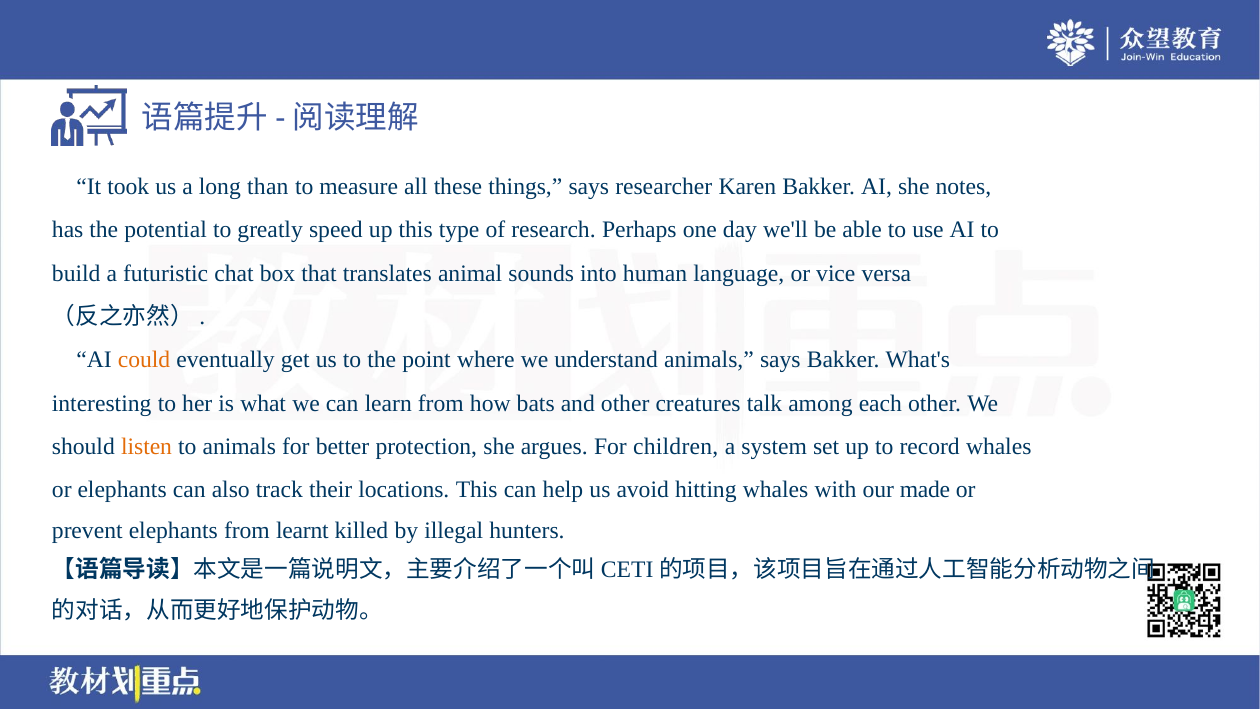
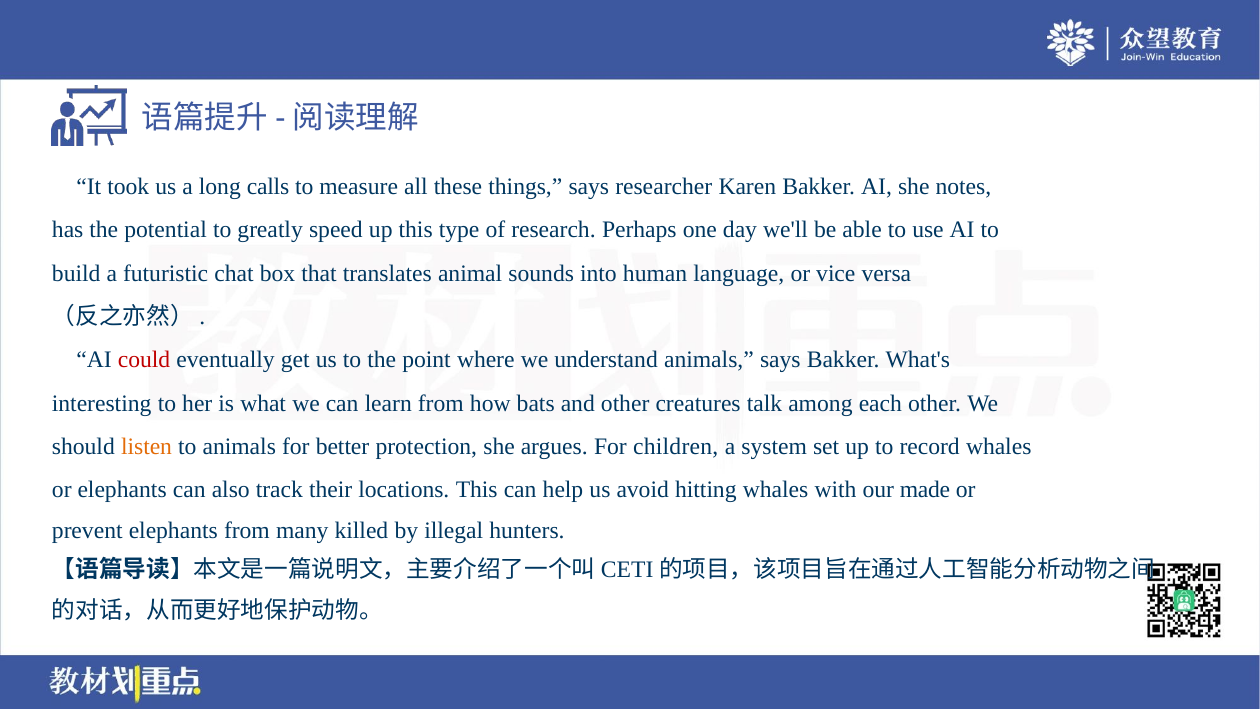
than: than -> calls
could colour: orange -> red
learnt: learnt -> many
